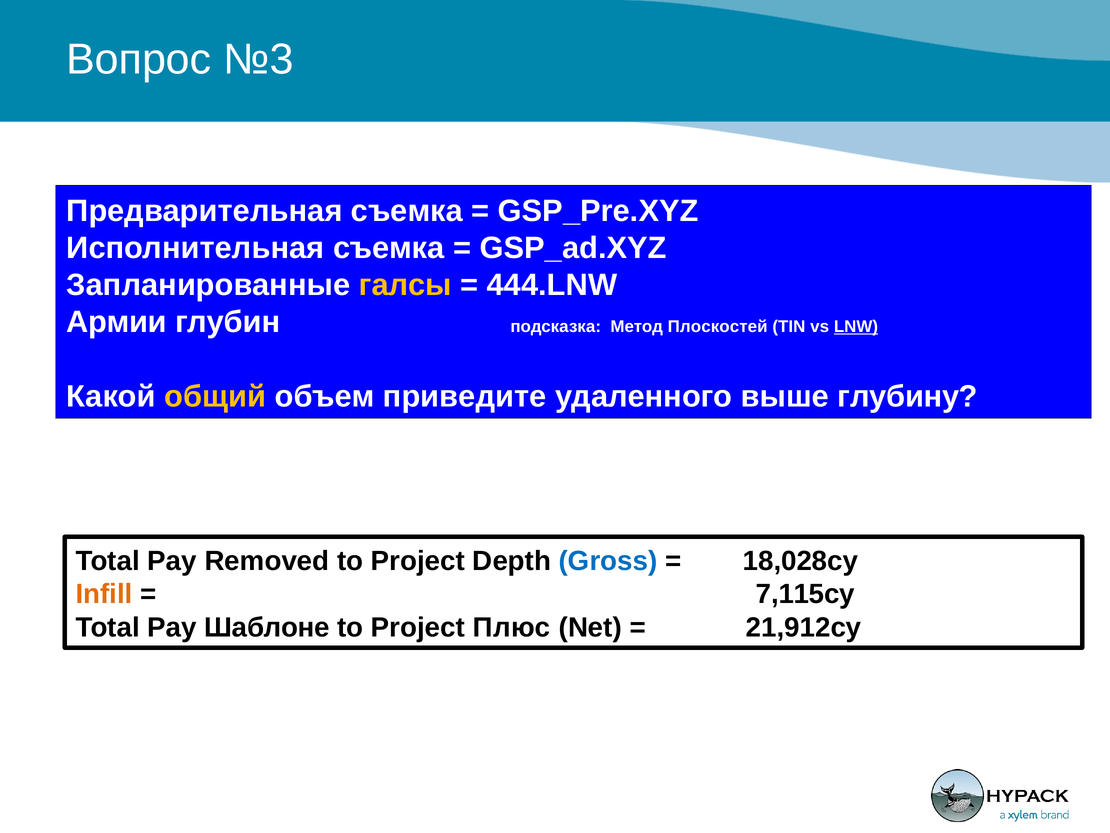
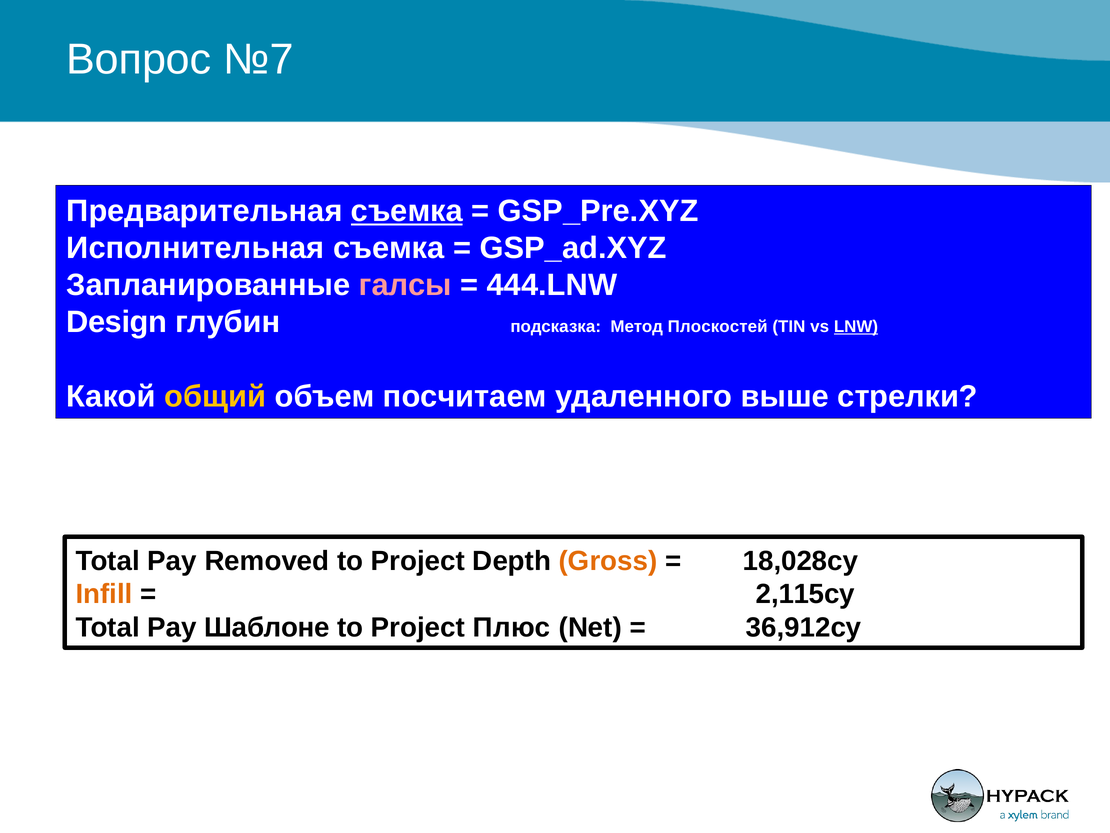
№3: №3 -> №7
съемка at (407, 211) underline: none -> present
галсы colour: yellow -> pink
Армии: Армии -> Design
приведите: приведите -> посчитаем
глубину: глубину -> стрелки
Gross colour: blue -> orange
7,115cy: 7,115cy -> 2,115cy
21,912cy: 21,912cy -> 36,912cy
